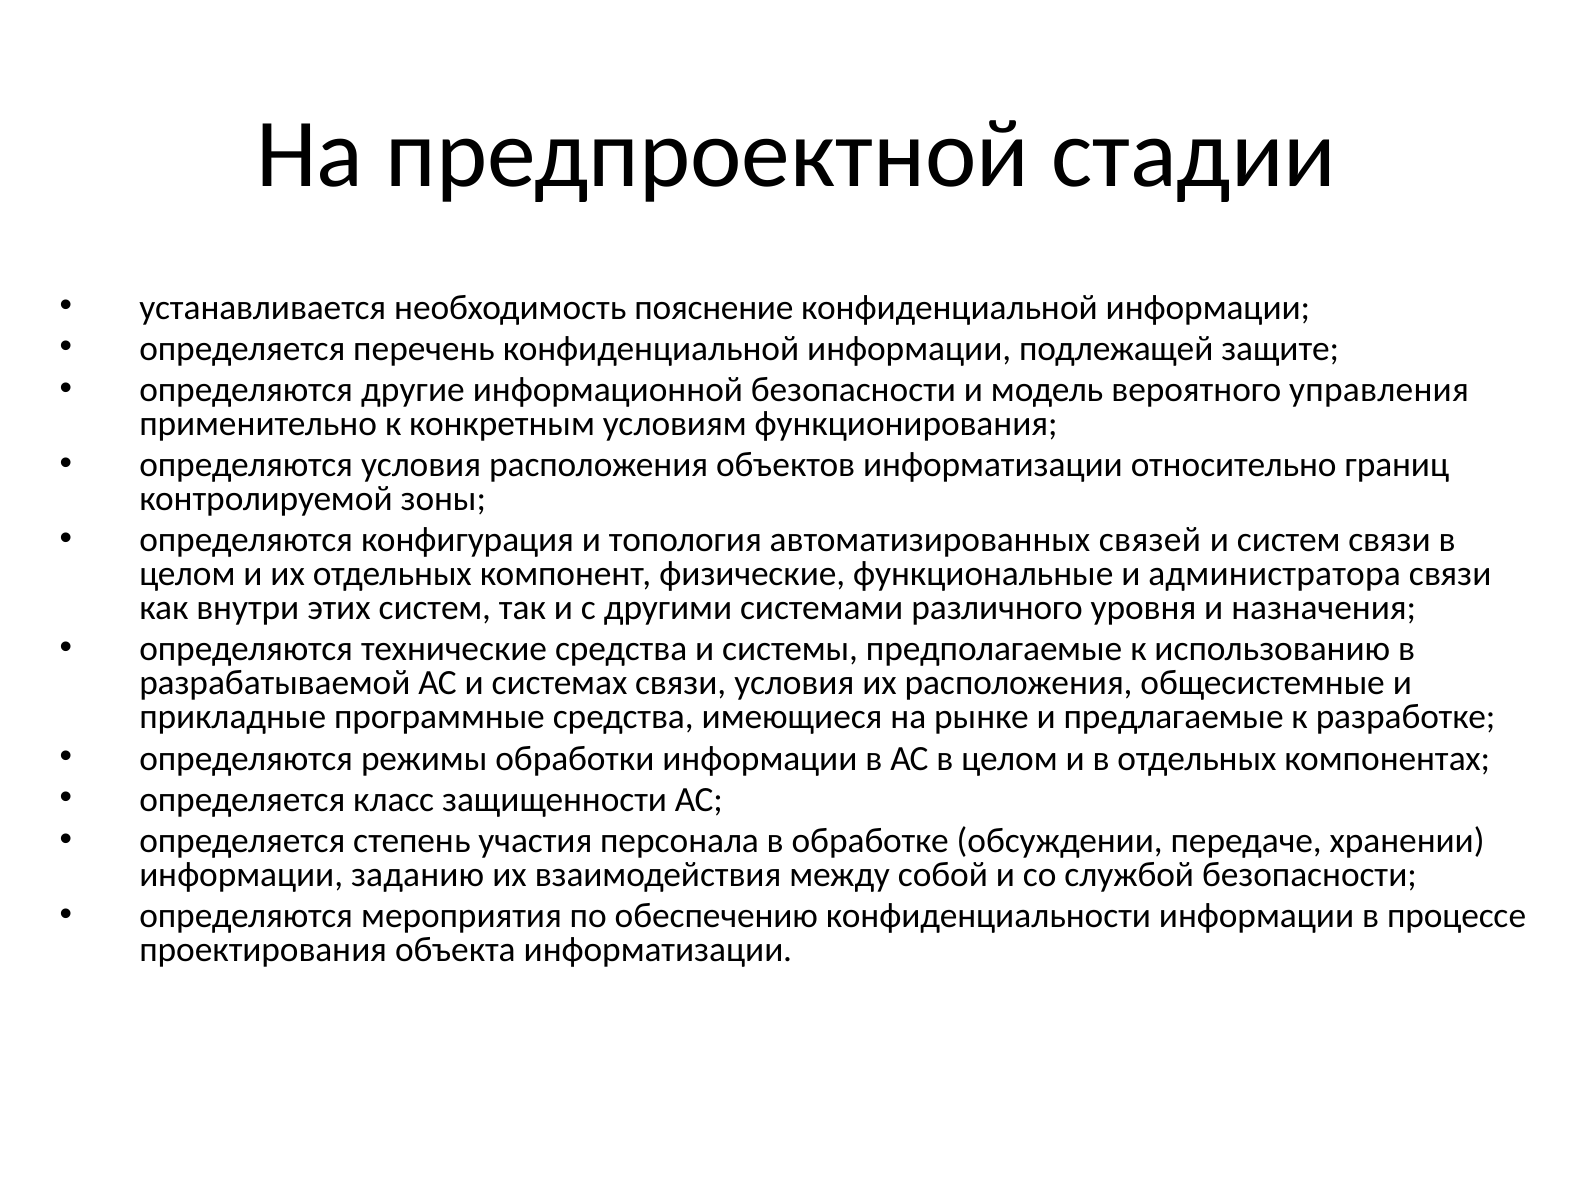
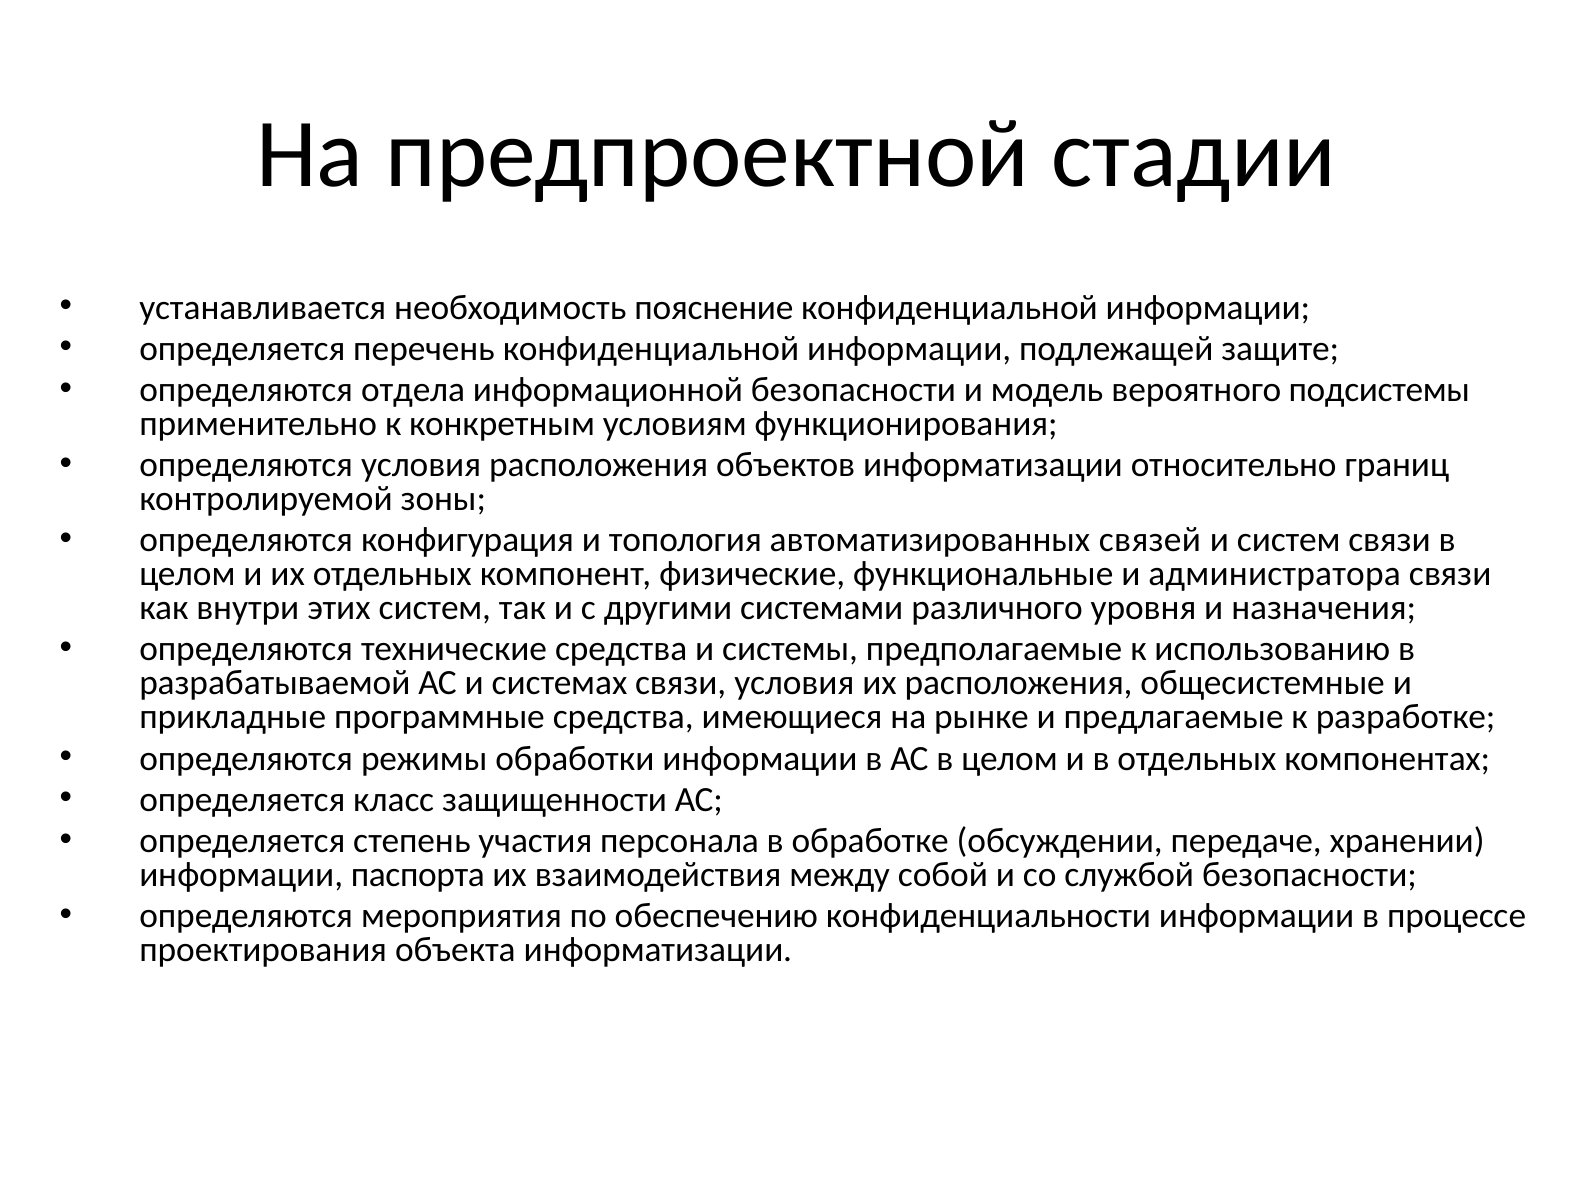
другие: другие -> отдела
управления: управления -> подсистемы
заданию: заданию -> паспорта
